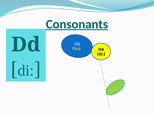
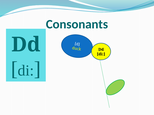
Consonants underline: present -> none
